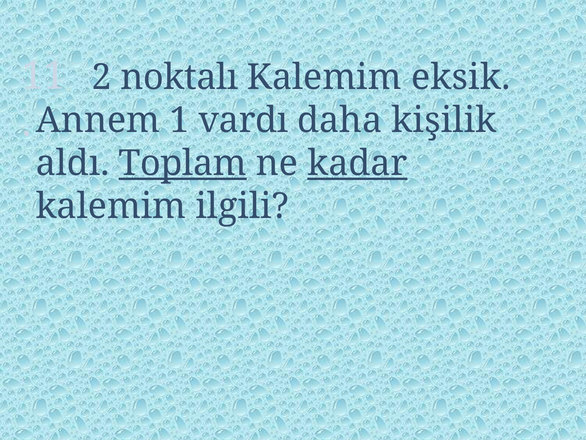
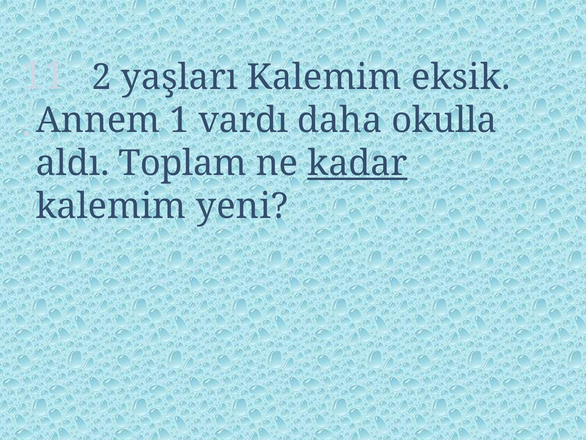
noktalı: noktalı -> yaşları
kişilik: kişilik -> okulla
Toplam underline: present -> none
ilgili: ilgili -> yeni
